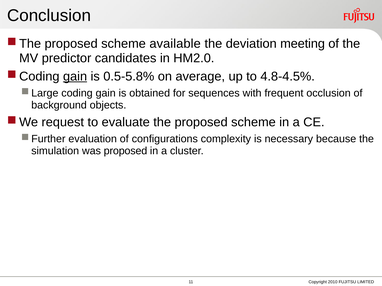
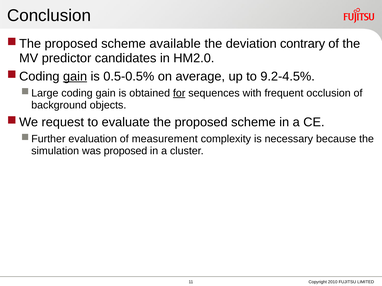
meeting: meeting -> contrary
0.5-5.8%: 0.5-5.8% -> 0.5-0.5%
4.8-4.5%: 4.8-4.5% -> 9.2-4.5%
for underline: none -> present
configurations: configurations -> measurement
